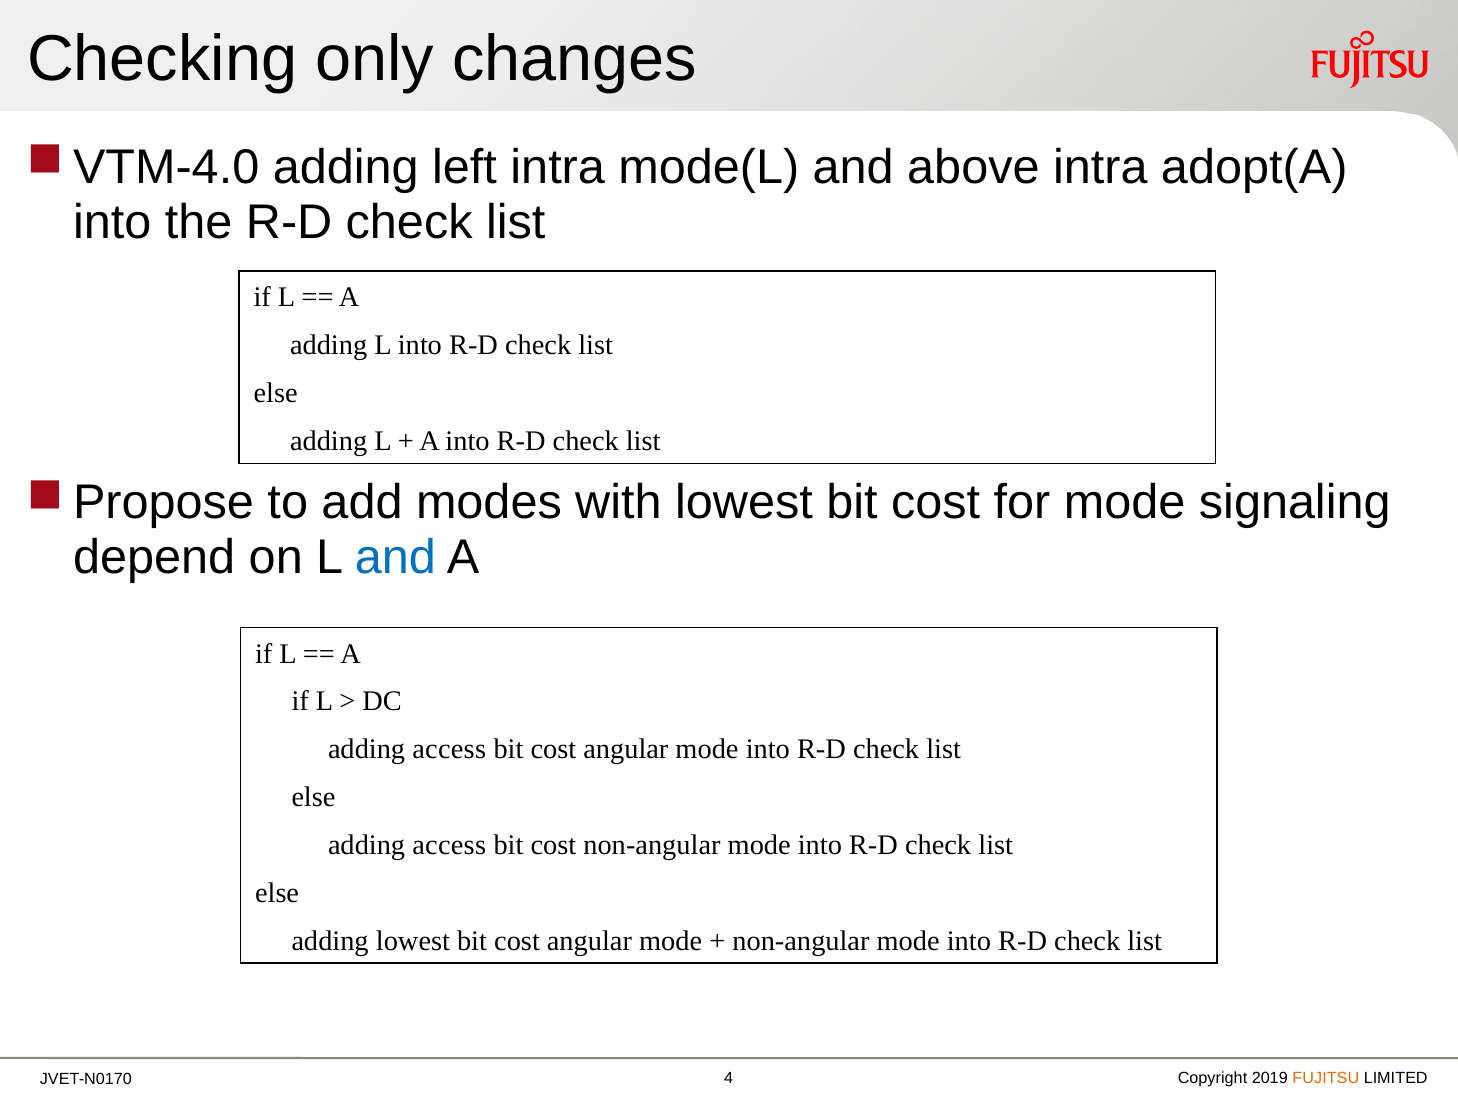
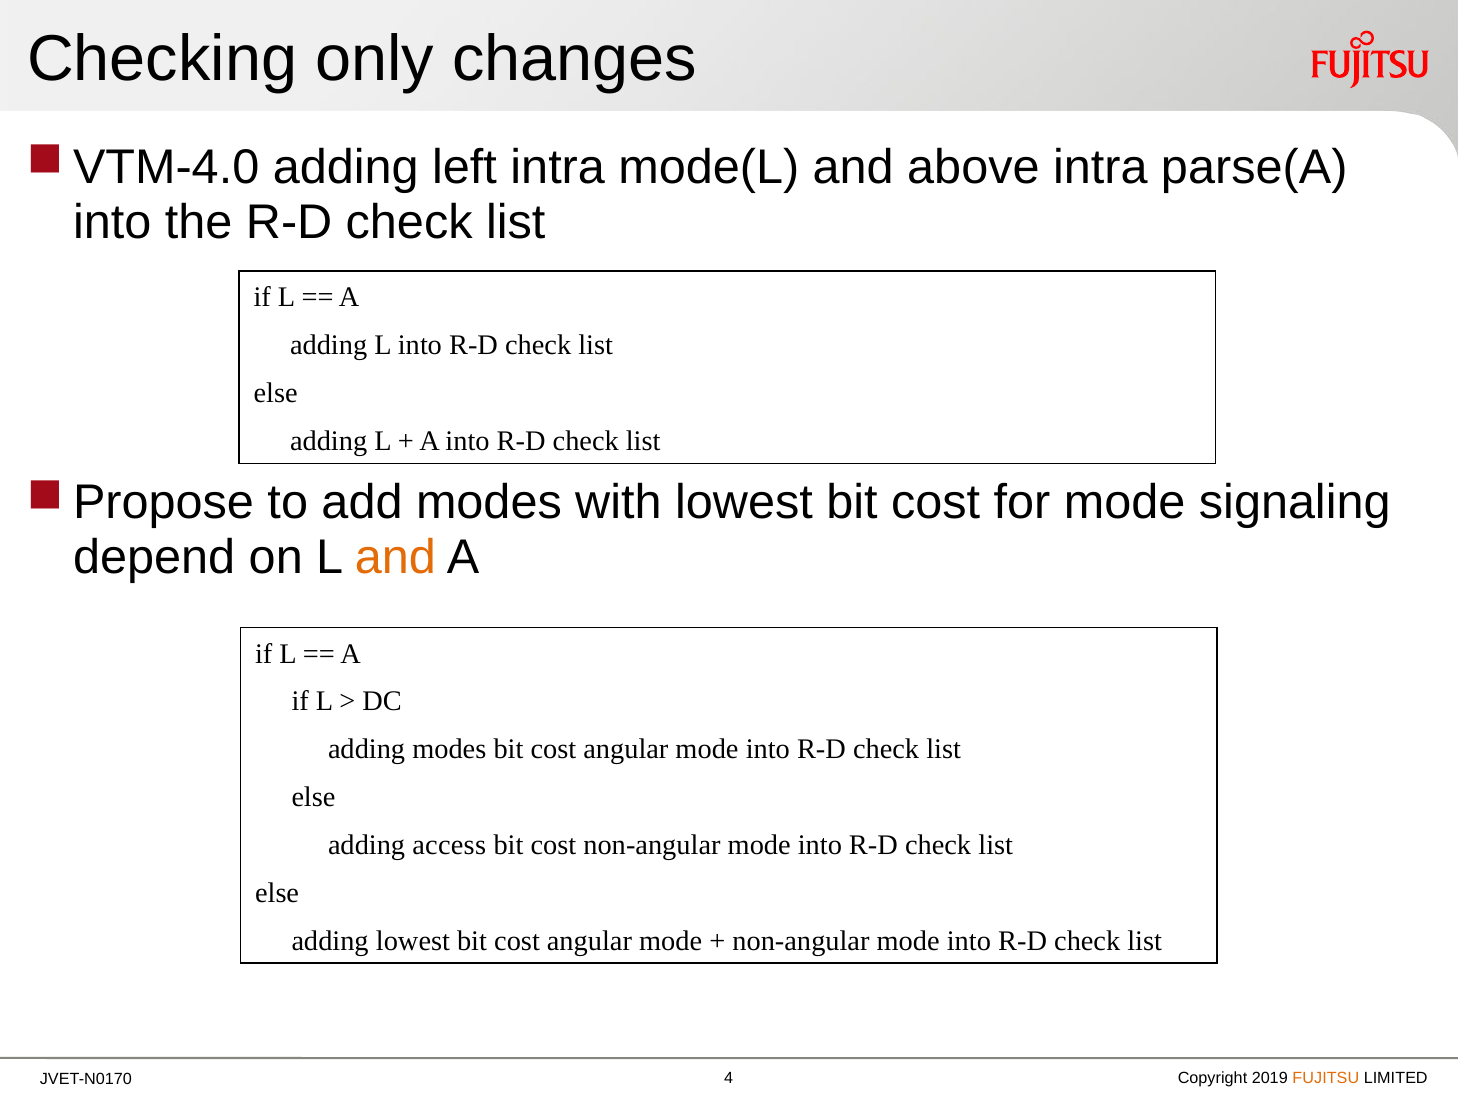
adopt(A: adopt(A -> parse(A
and at (395, 558) colour: blue -> orange
access at (449, 749): access -> modes
